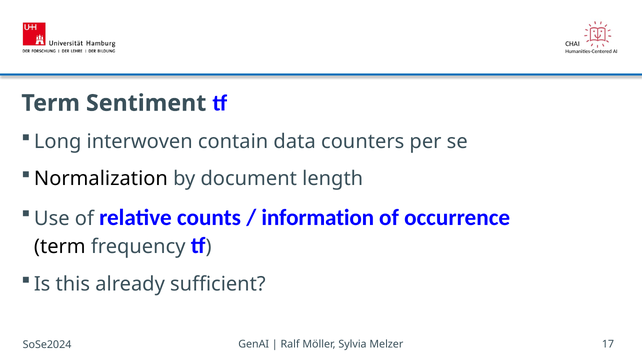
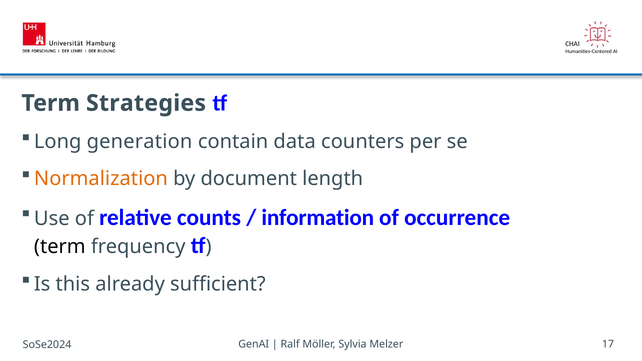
Sentiment: Sentiment -> Strategies
interwoven: interwoven -> generation
Normalization colour: black -> orange
